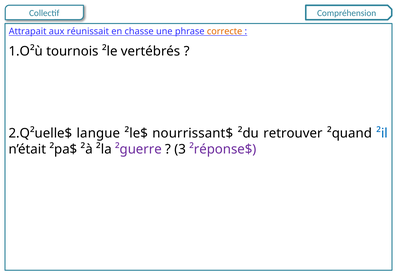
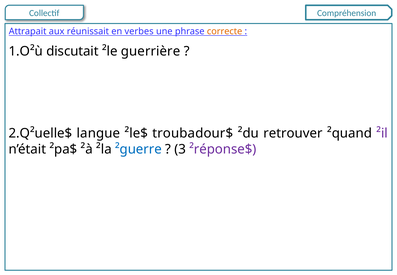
chasse: chasse -> verbes
tournois: tournois -> discutait
vertébrés: vertébrés -> guerrière
nourrissant$: nourrissant$ -> troubadour$
²il colour: blue -> purple
²guerre colour: purple -> blue
